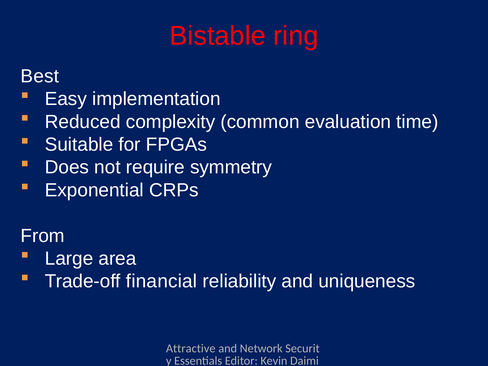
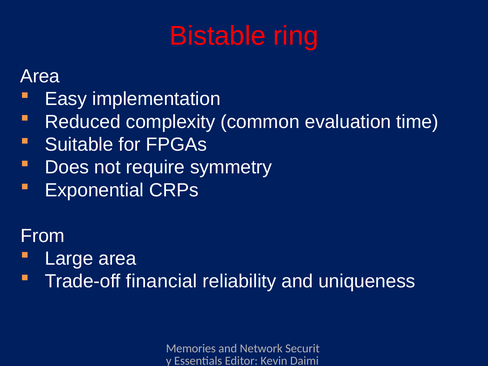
Best at (40, 76): Best -> Area
Attractive: Attractive -> Memories
